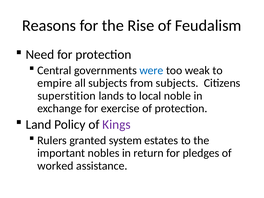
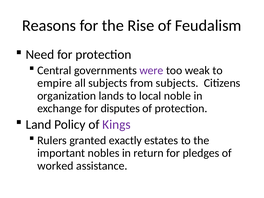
were colour: blue -> purple
superstition: superstition -> organization
exercise: exercise -> disputes
system: system -> exactly
